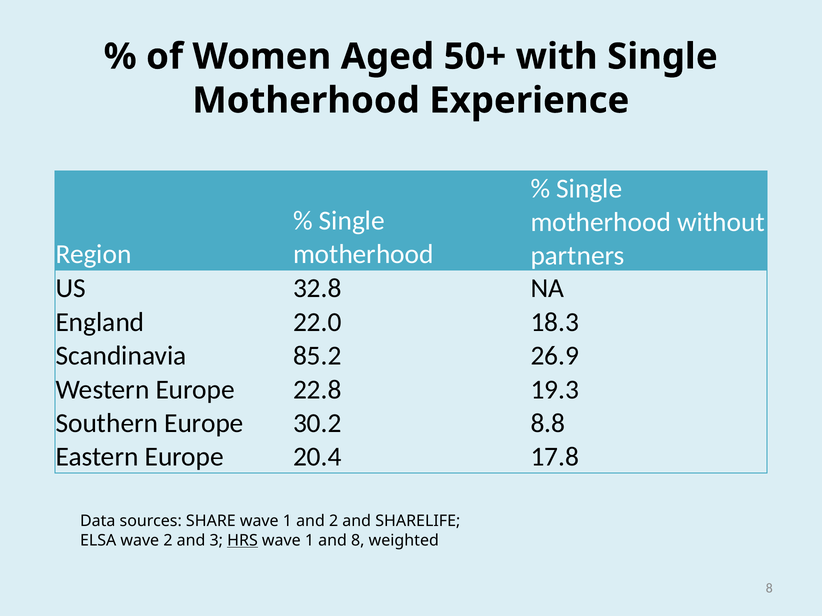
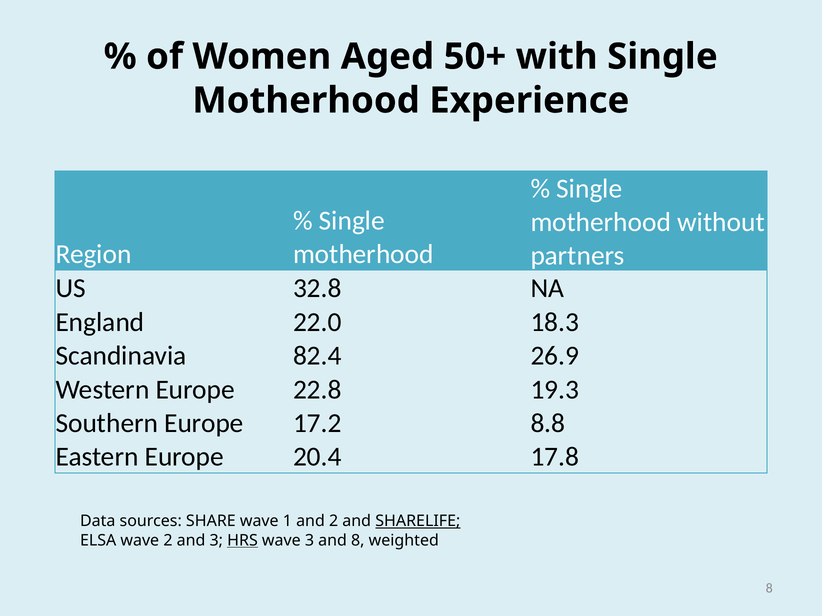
85.2: 85.2 -> 82.4
30.2: 30.2 -> 17.2
SHARELIFE underline: none -> present
1 at (309, 541): 1 -> 3
